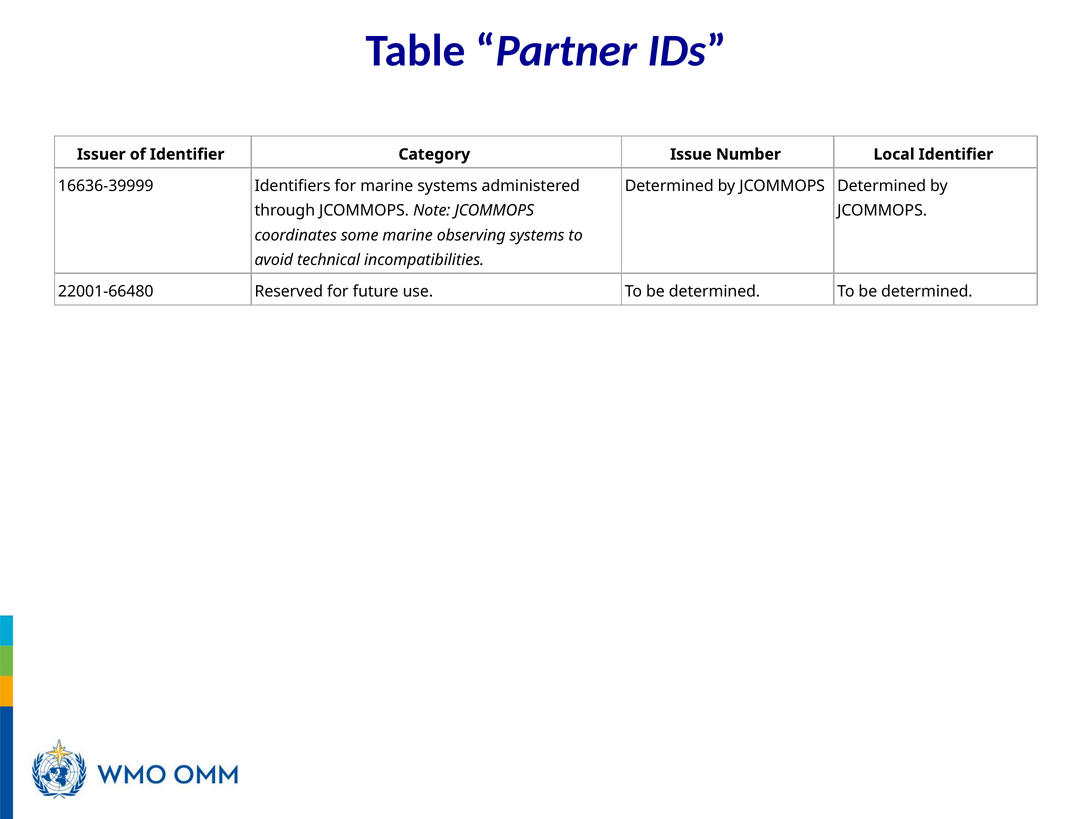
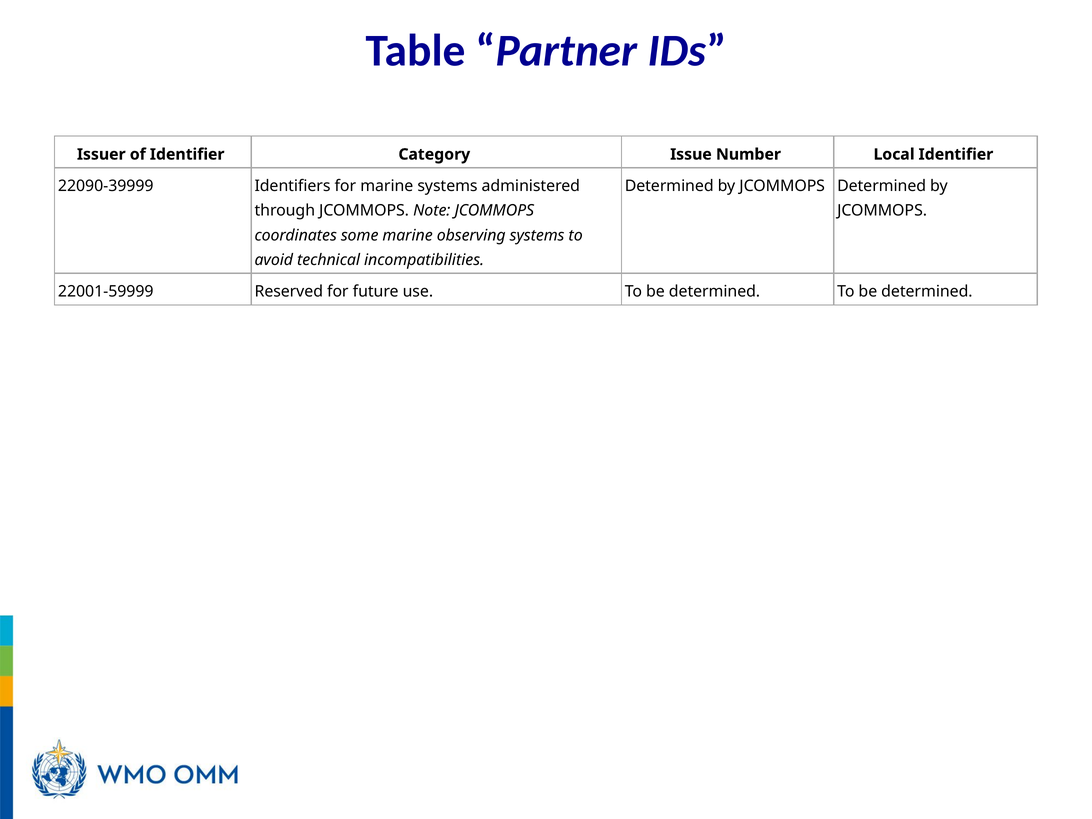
16636-39999: 16636-39999 -> 22090-39999
22001-66480: 22001-66480 -> 22001-59999
